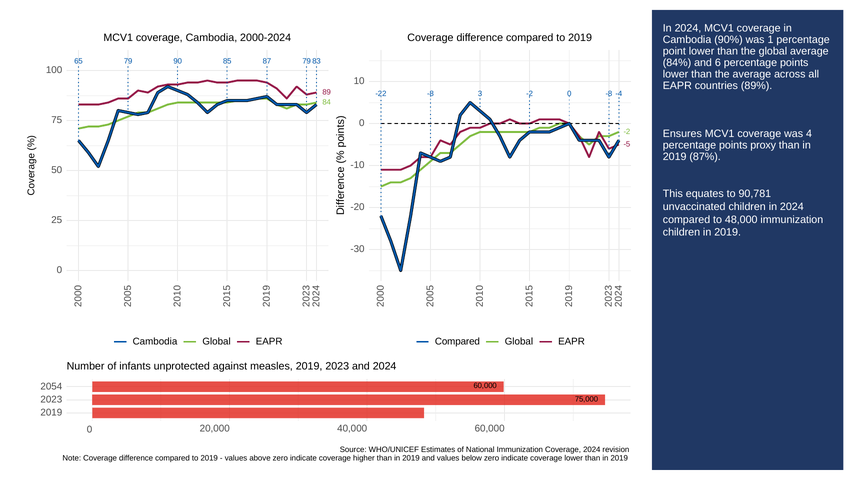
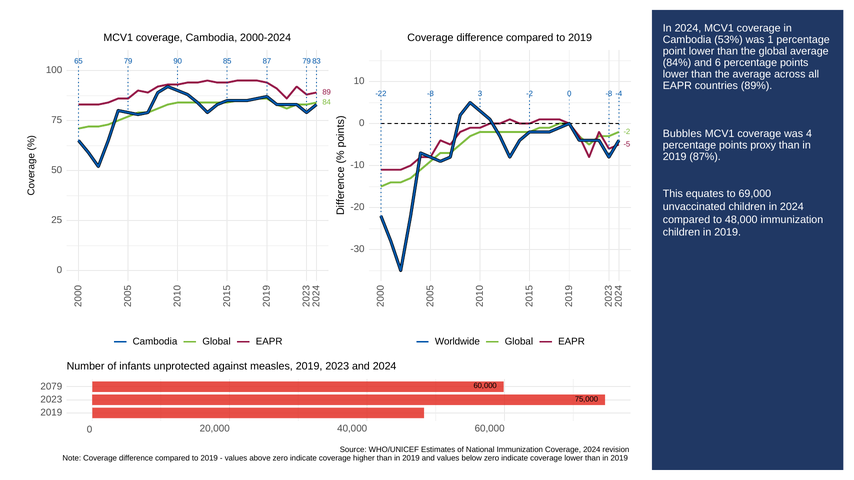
90%: 90% -> 53%
Ensures: Ensures -> Bubbles
90,781: 90,781 -> 69,000
Compared at (457, 342): Compared -> Worldwide
2054: 2054 -> 2079
